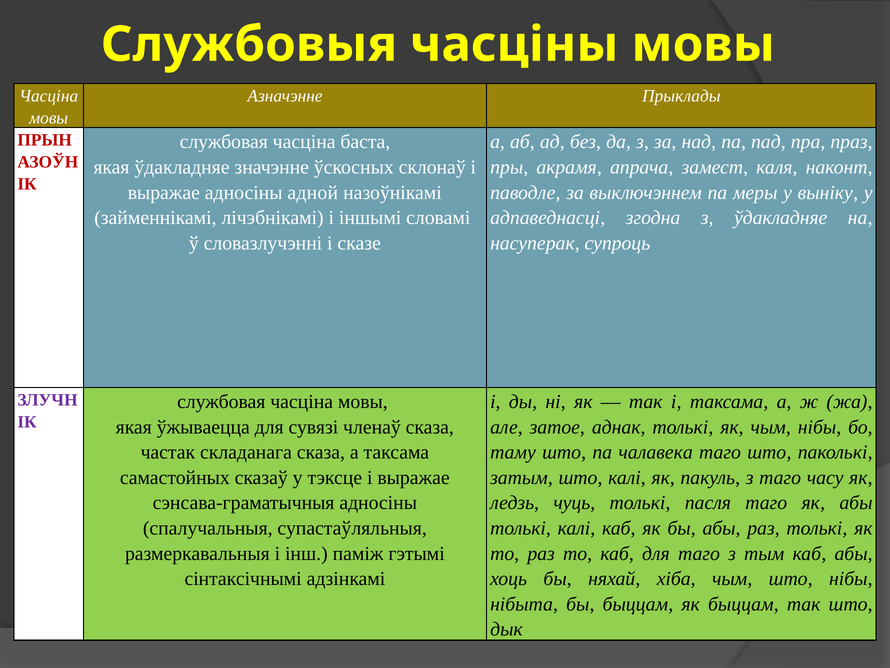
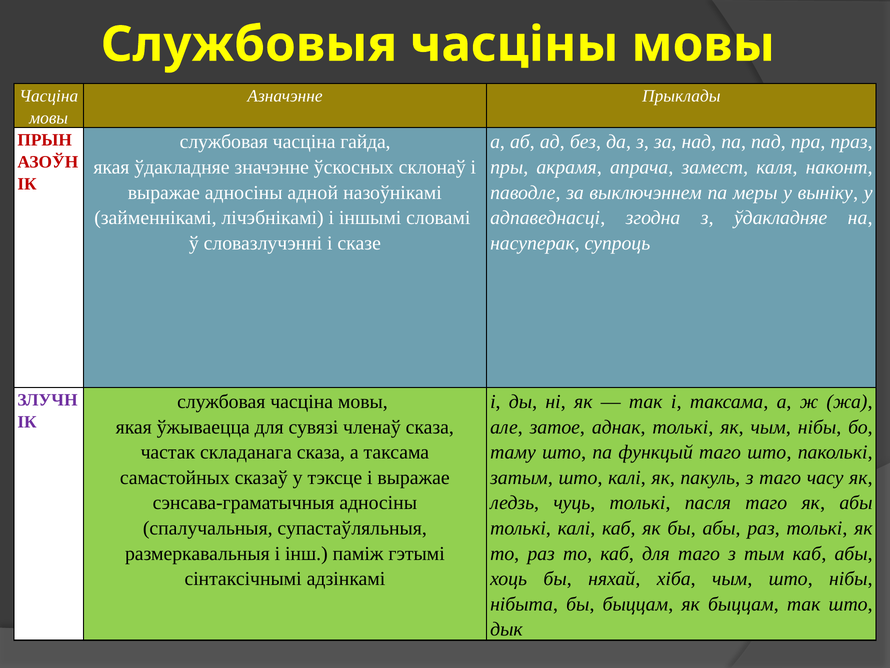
баста: баста -> гайда
чалавека: чалавека -> функцый
